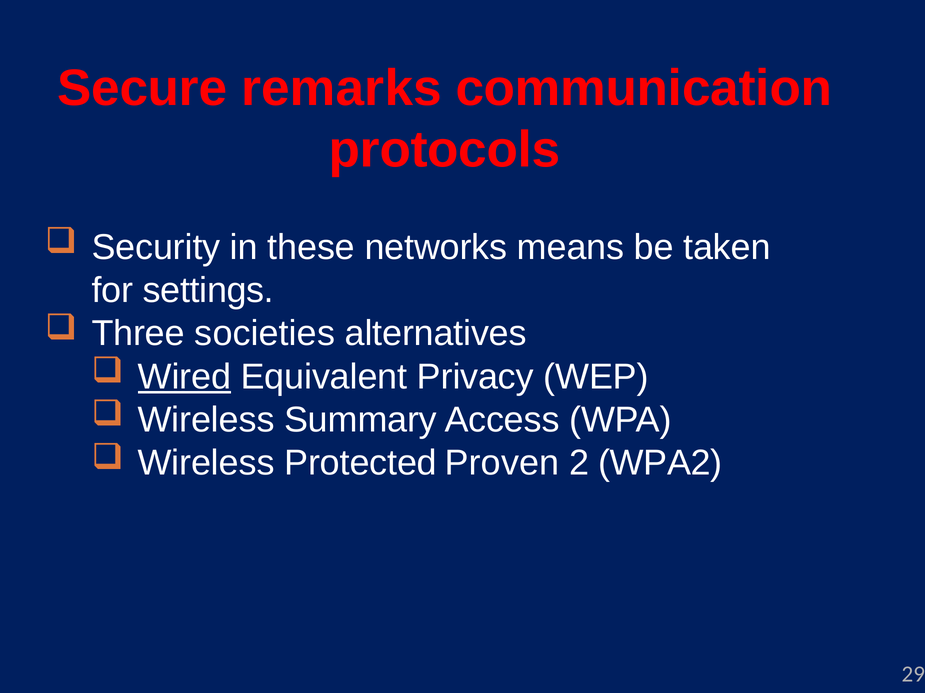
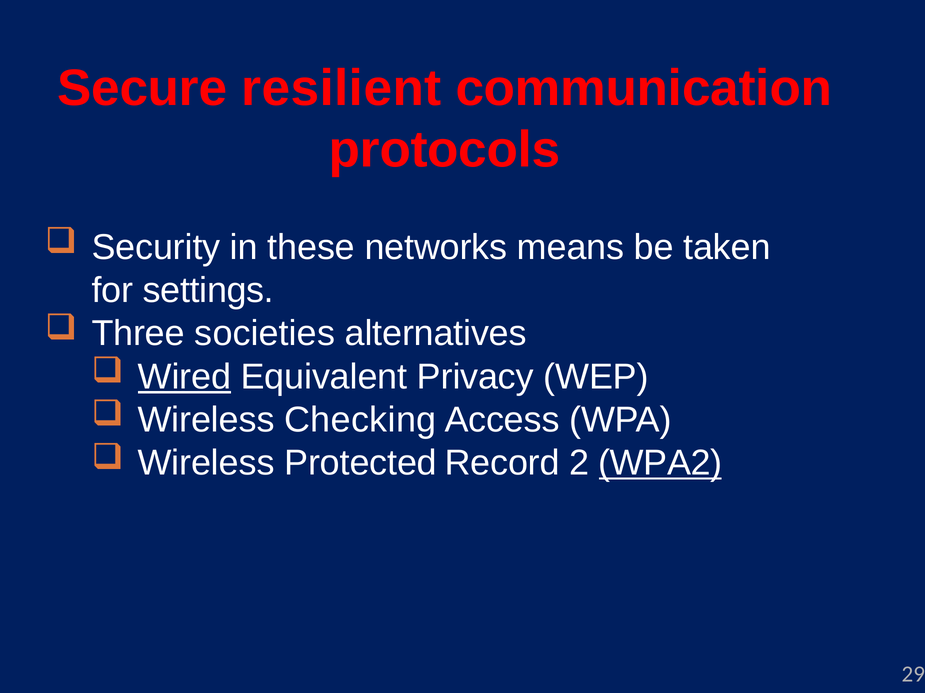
remarks: remarks -> resilient
Summary: Summary -> Checking
Proven: Proven -> Record
WPA2 underline: none -> present
